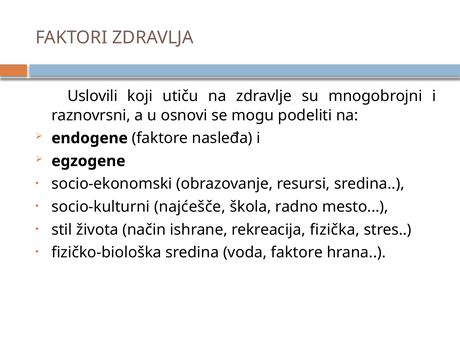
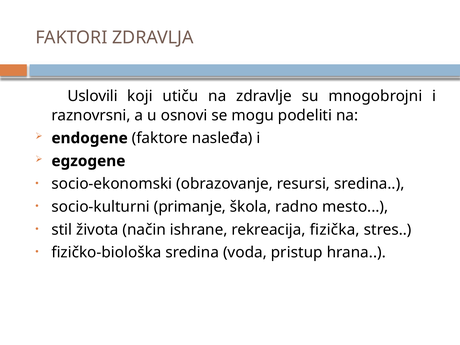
najćešče: najćešče -> primanje
voda faktore: faktore -> pristup
